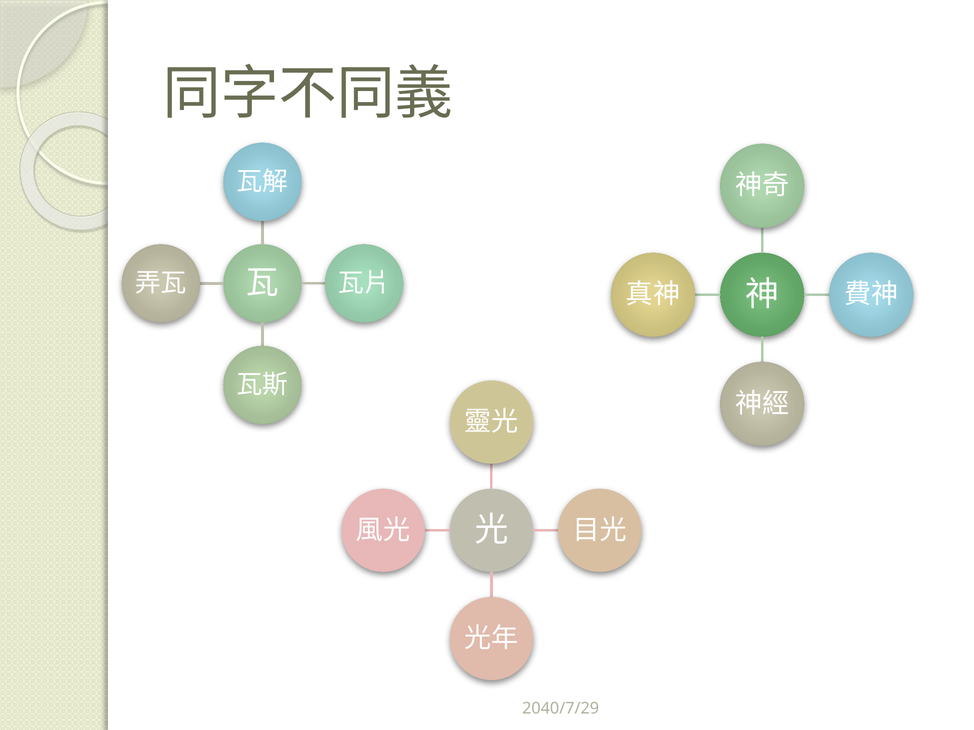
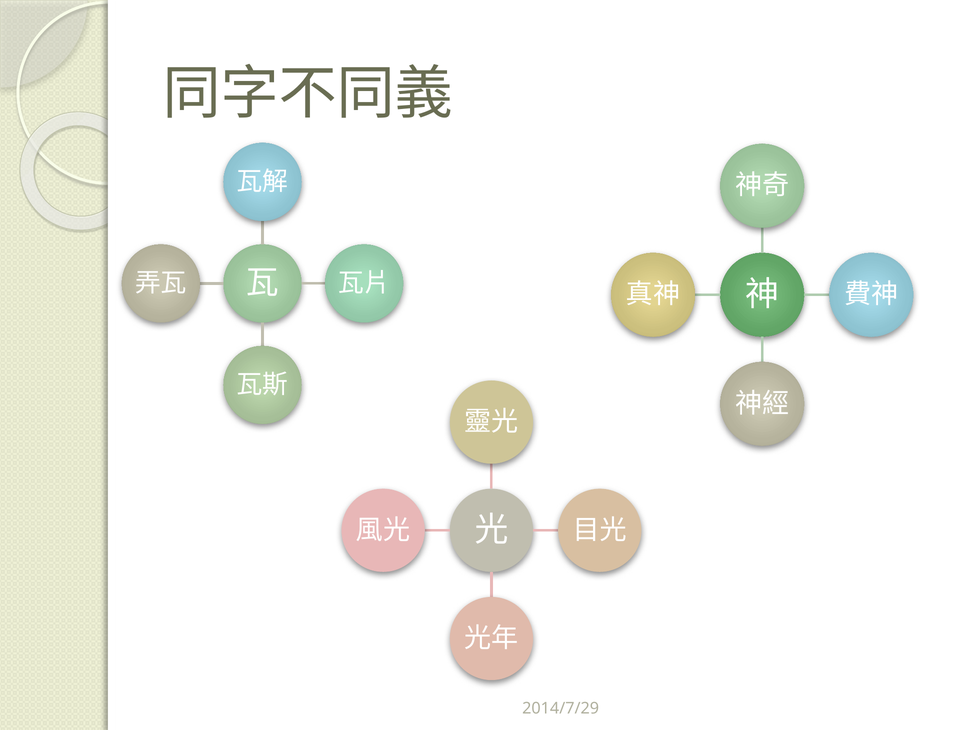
2040/7/29: 2040/7/29 -> 2014/7/29
